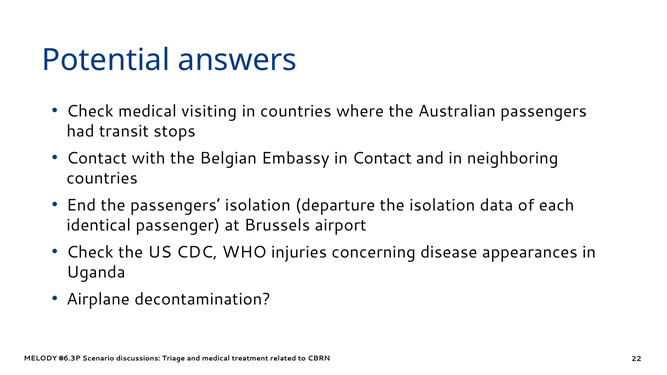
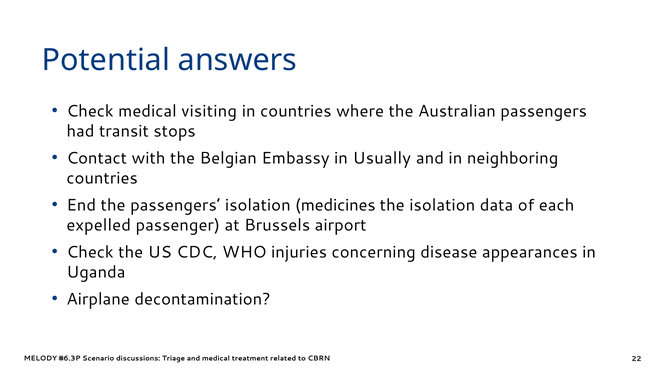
in Contact: Contact -> Usually
departure: departure -> medicines
identical: identical -> expelled
